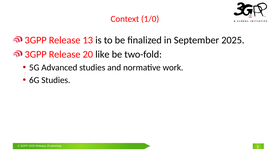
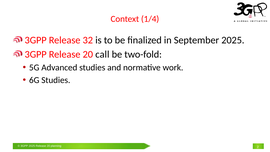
1/0: 1/0 -> 1/4
13: 13 -> 32
like: like -> call
